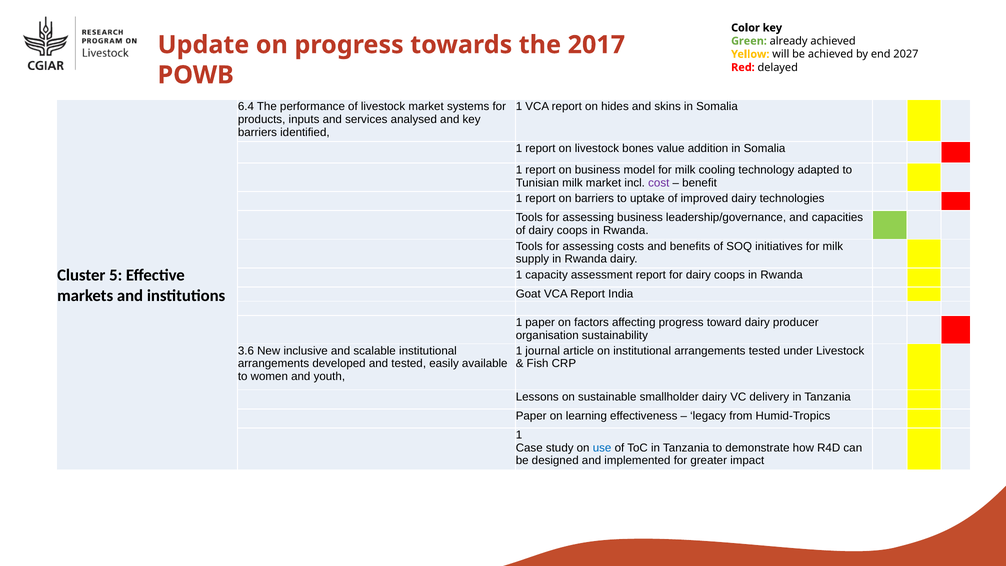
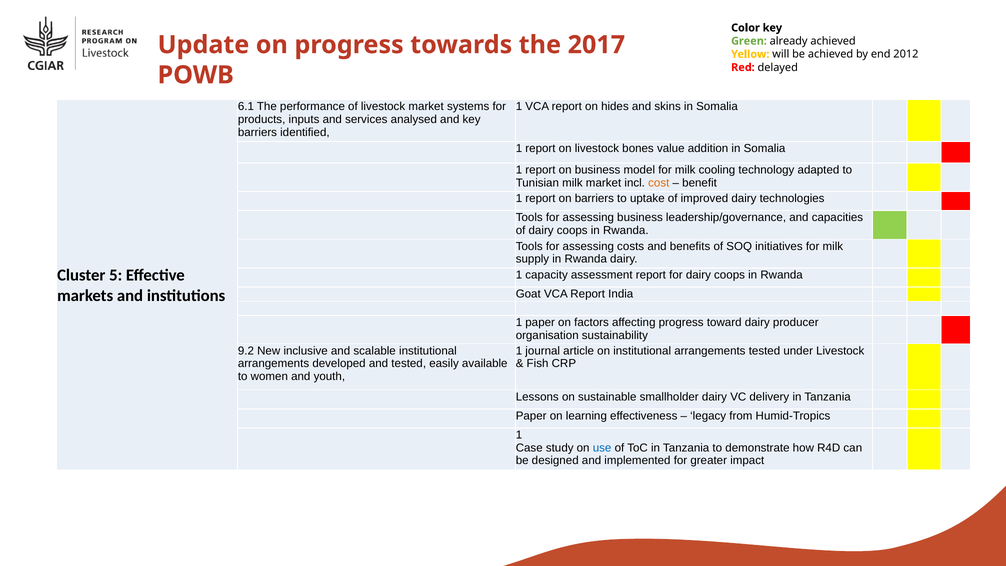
2027: 2027 -> 2012
6.4: 6.4 -> 6.1
cost colour: purple -> orange
3.6: 3.6 -> 9.2
